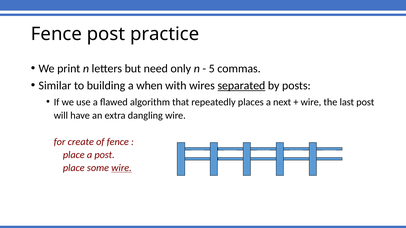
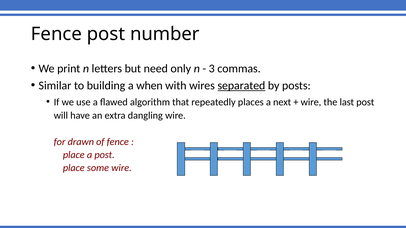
practice: practice -> number
5: 5 -> 3
create: create -> drawn
wire at (121, 168) underline: present -> none
